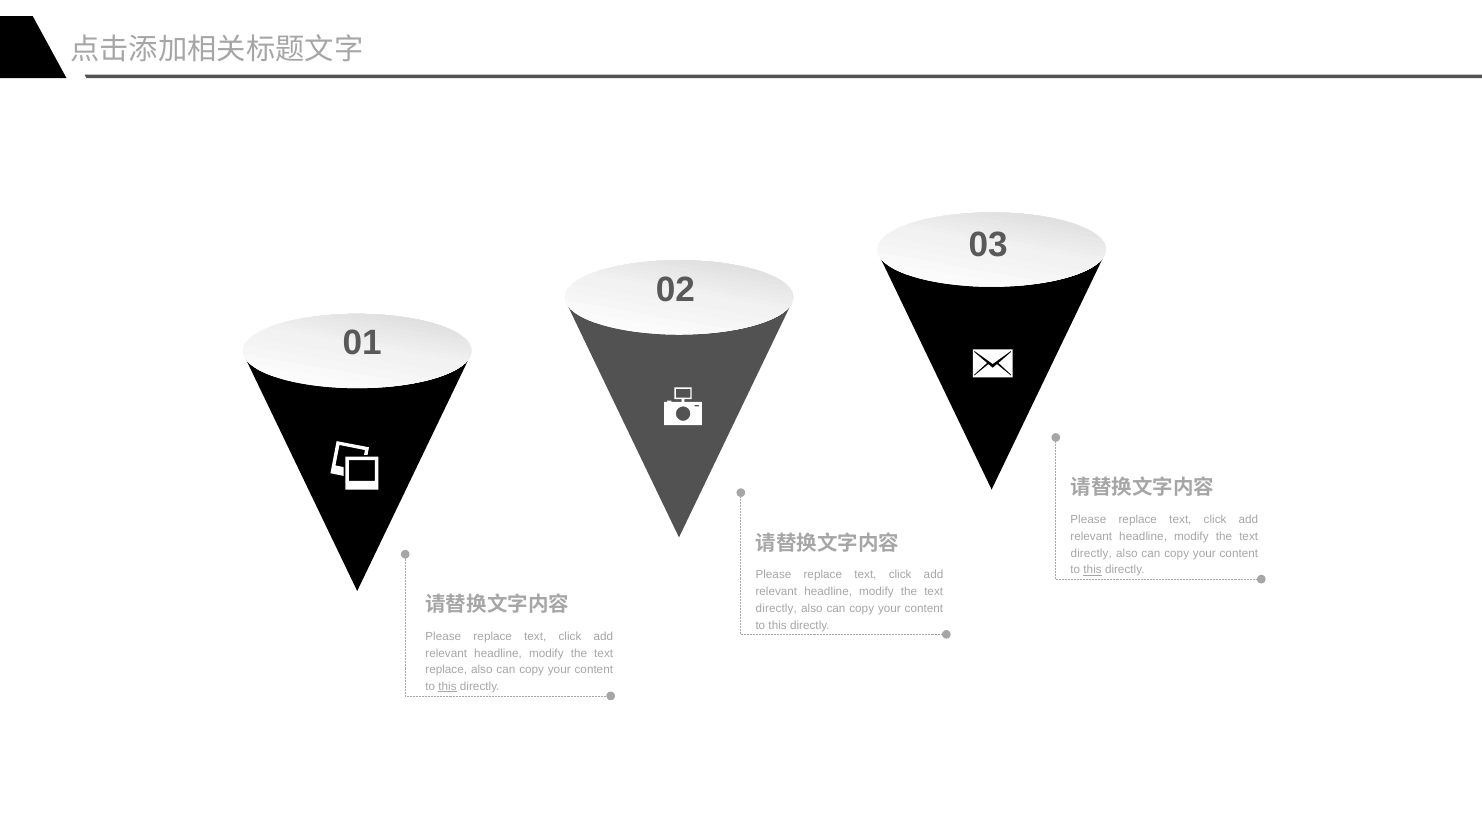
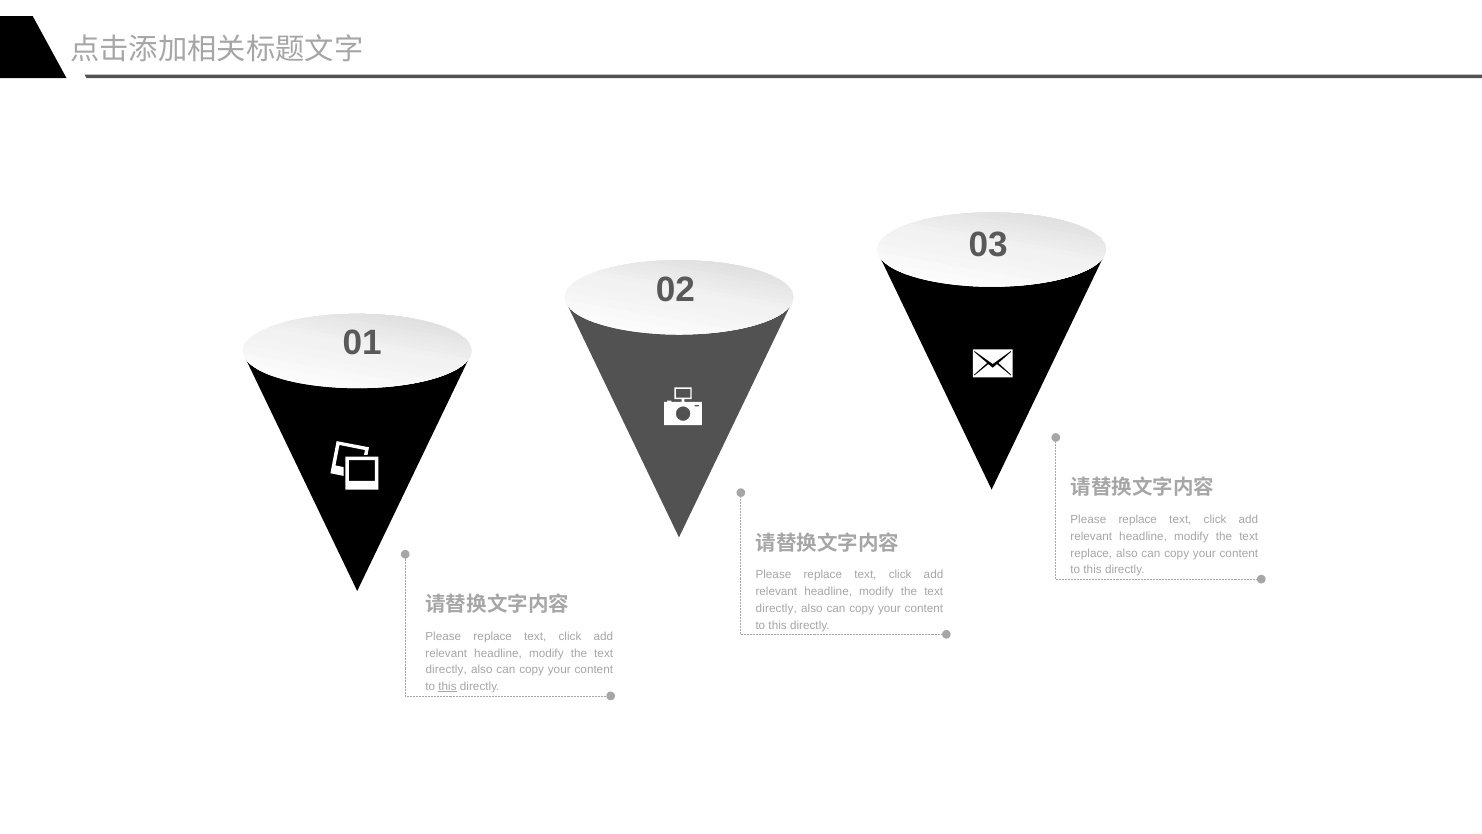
directly at (1091, 553): directly -> replace
this at (1093, 570) underline: present -> none
replace at (446, 670): replace -> directly
